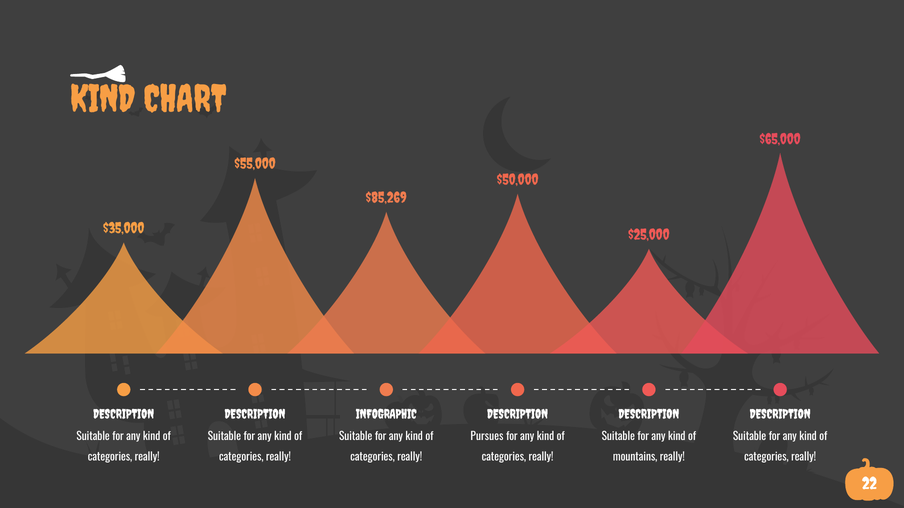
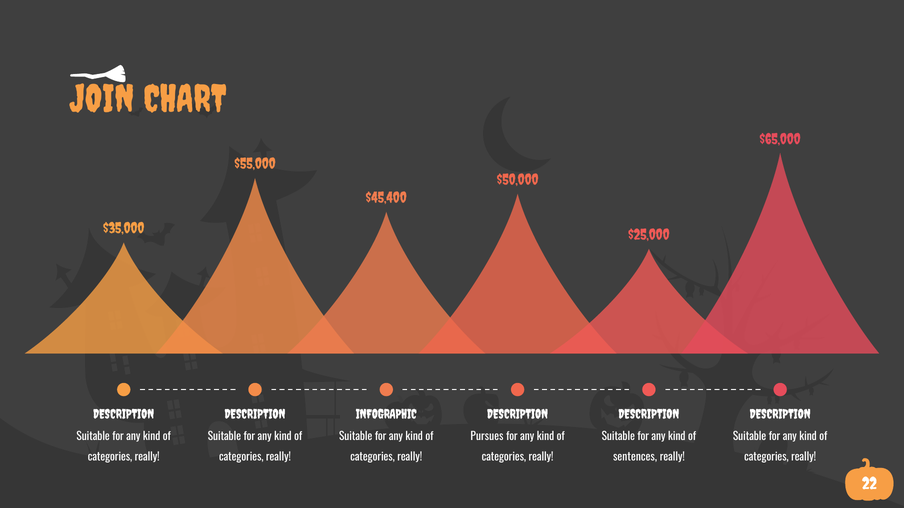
KIND at (103, 100): KIND -> JOIN
$85,269: $85,269 -> $45,400
mountains: mountains -> sentences
